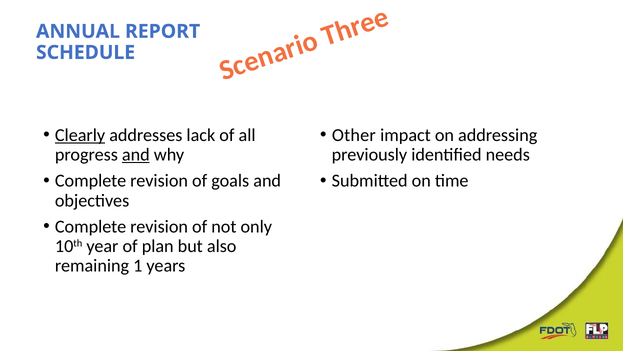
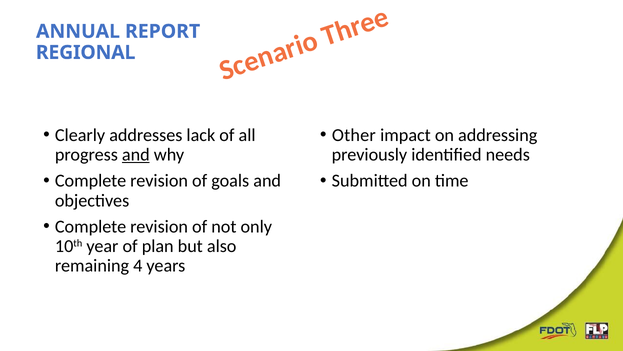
SCHEDULE: SCHEDULE -> REGIONAL
Clearly underline: present -> none
1: 1 -> 4
